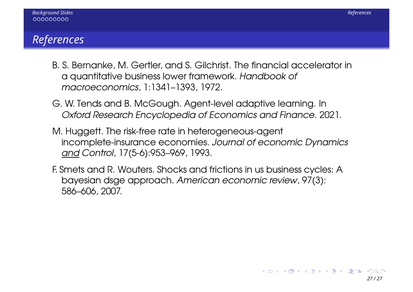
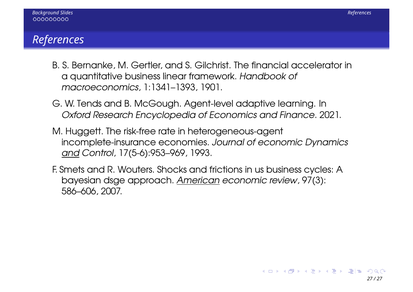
lower: lower -> linear
1972: 1972 -> 1901
American underline: none -> present
